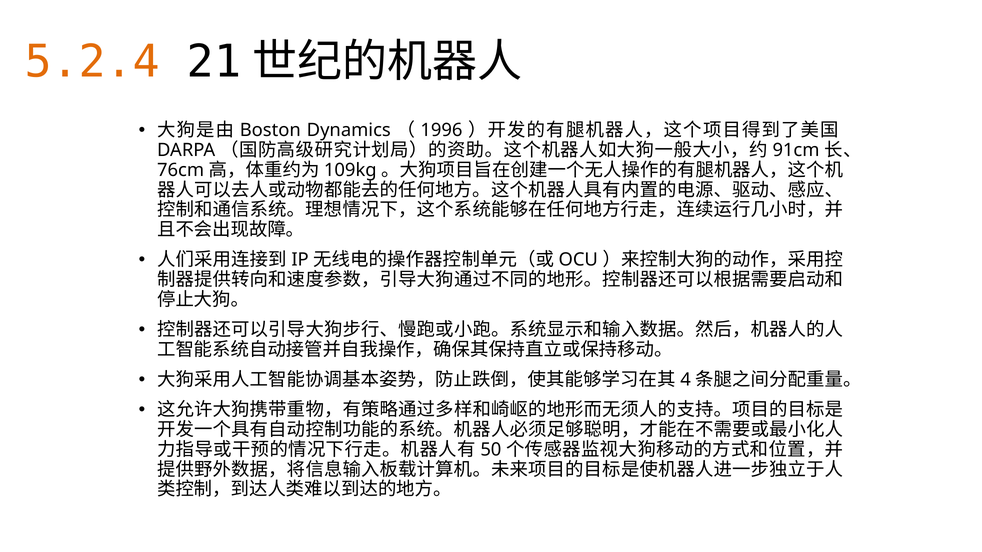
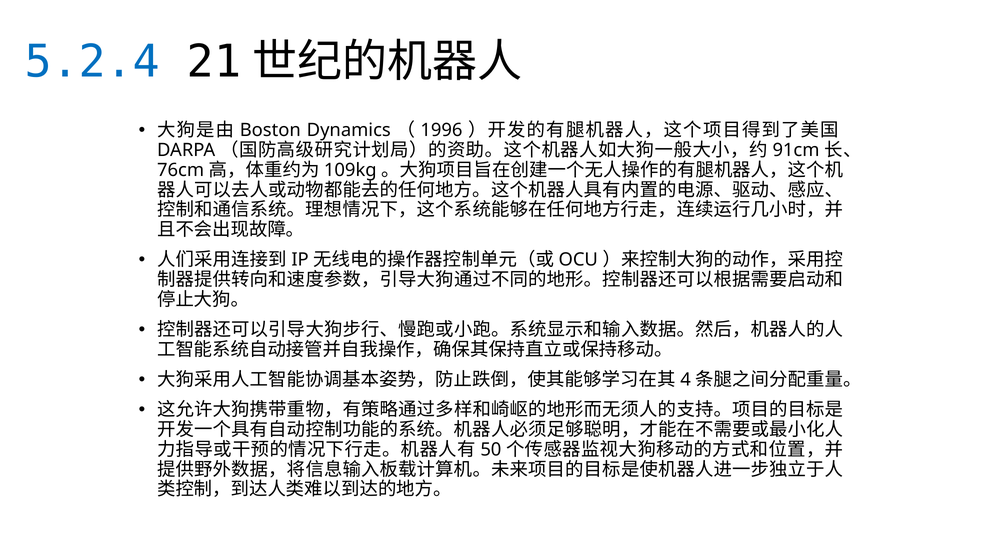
5.2.4 colour: orange -> blue
